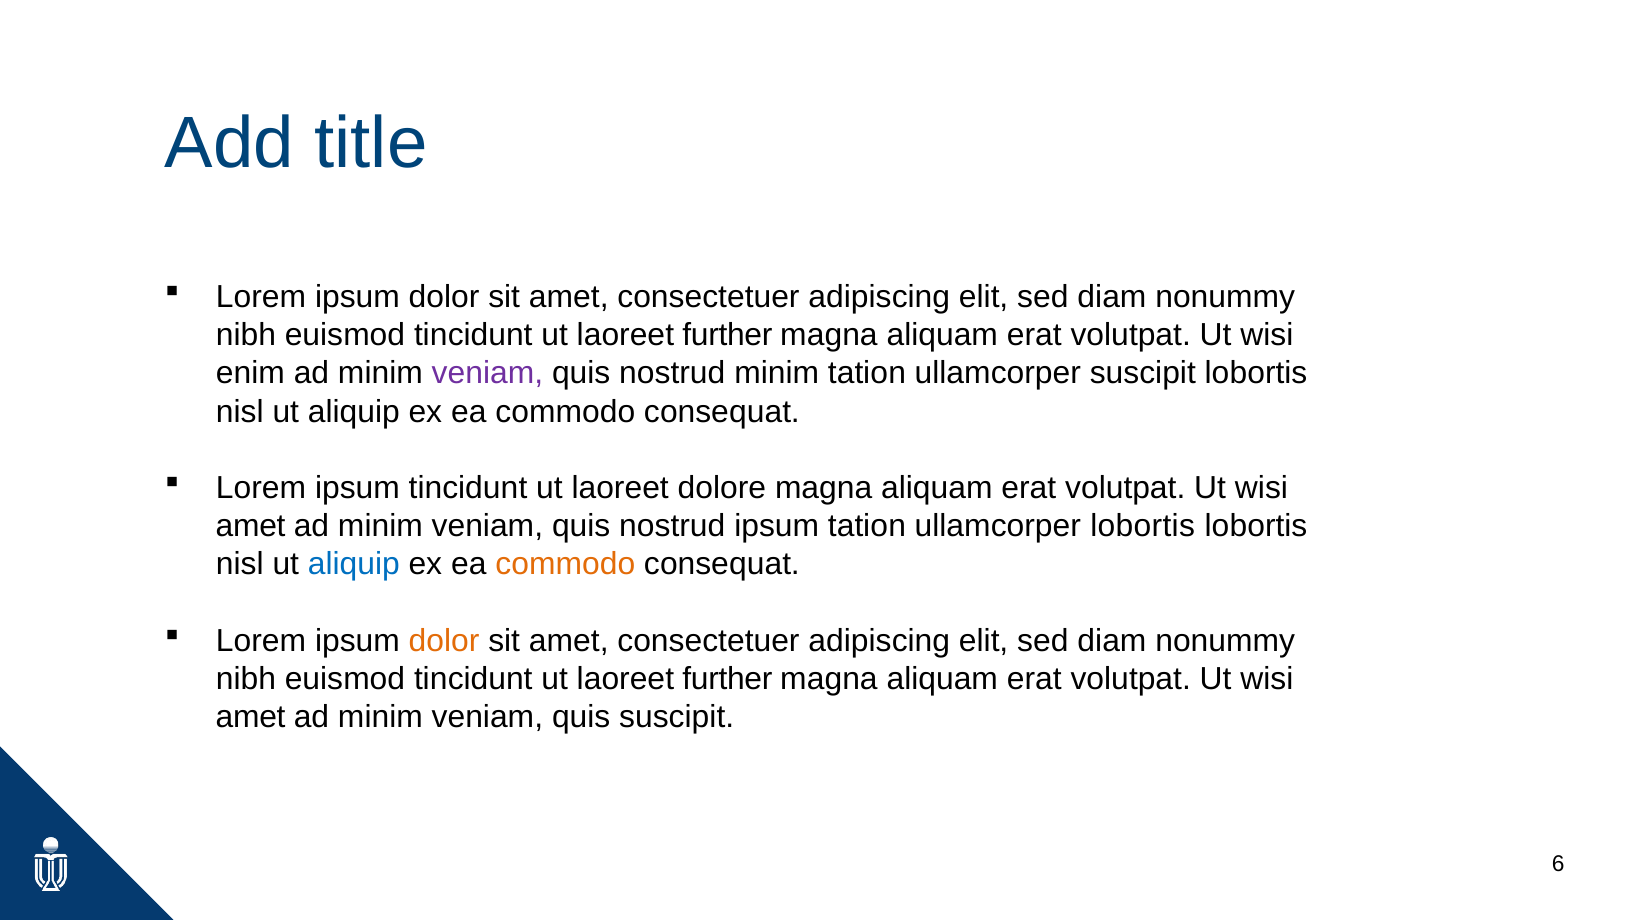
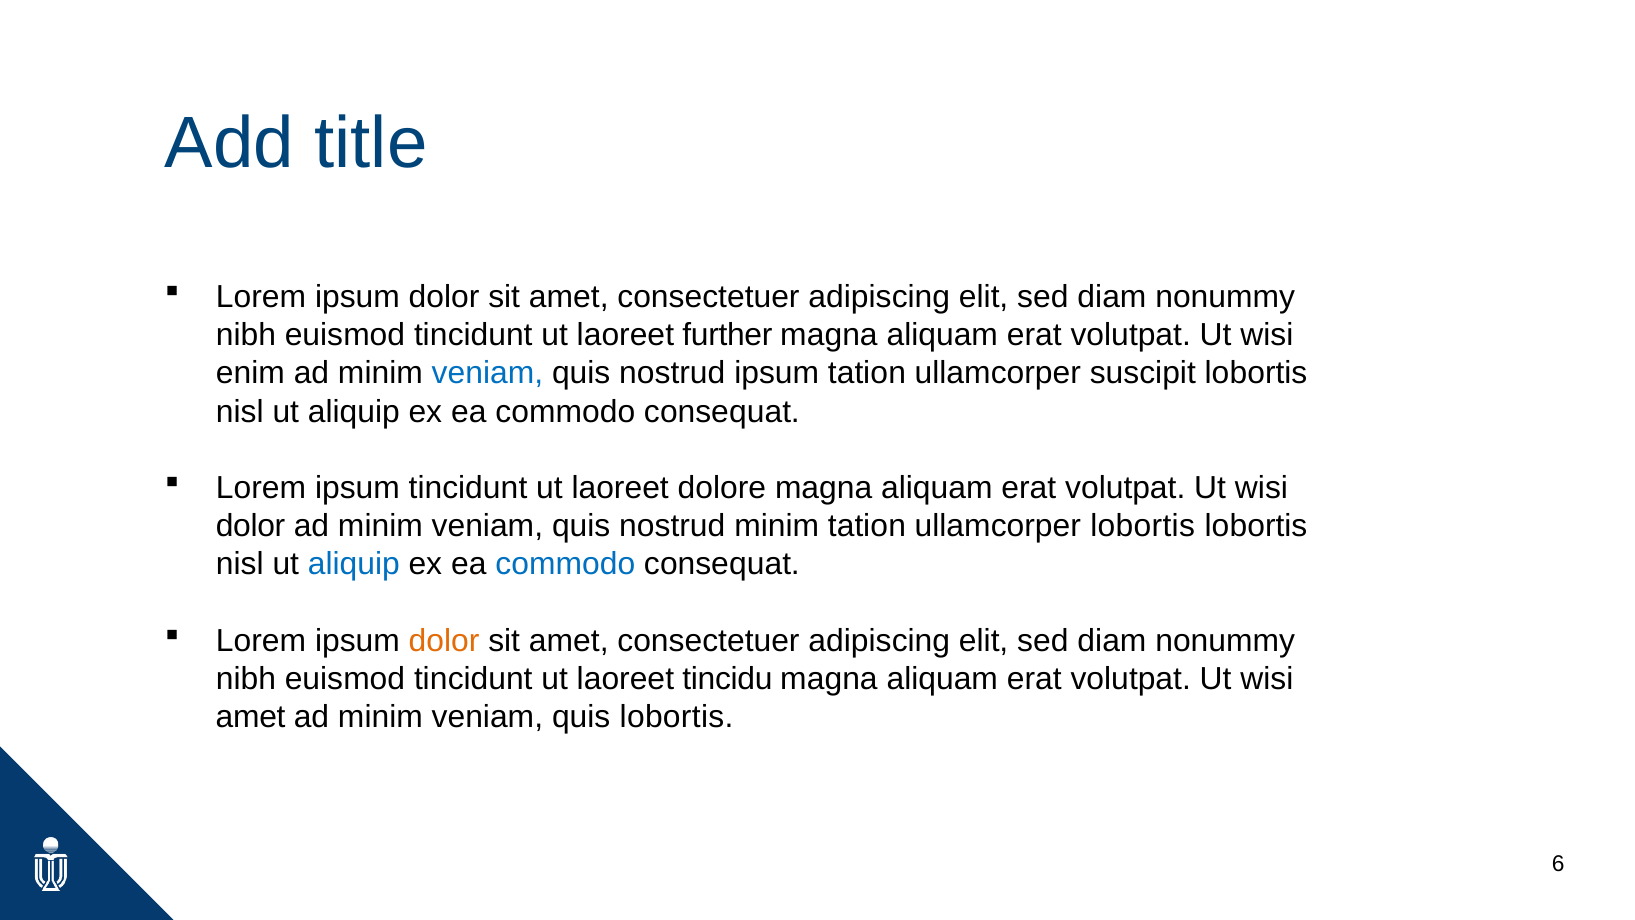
veniam at (487, 373) colour: purple -> blue
nostrud minim: minim -> ipsum
amet at (251, 526): amet -> dolor
nostrud ipsum: ipsum -> minim
commodo at (565, 564) colour: orange -> blue
further at (727, 679): further -> tincidu
quis suscipit: suscipit -> lobortis
